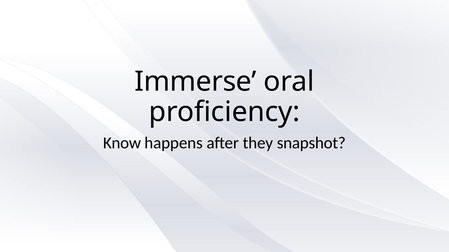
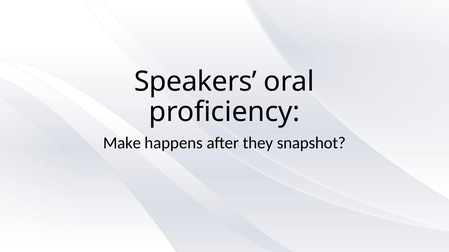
Immerse: Immerse -> Speakers
Know: Know -> Make
